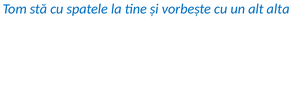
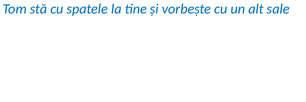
alta: alta -> sale
